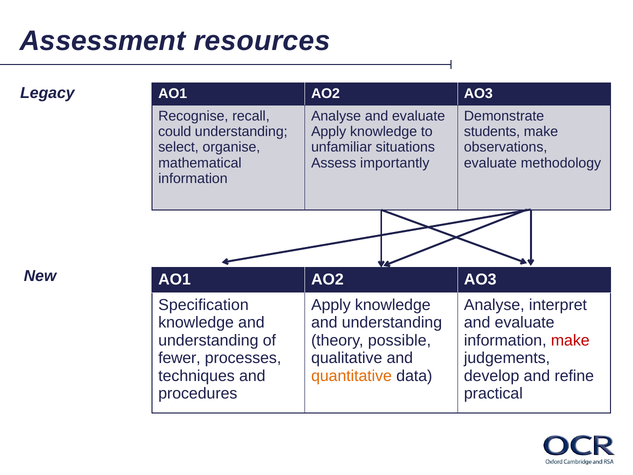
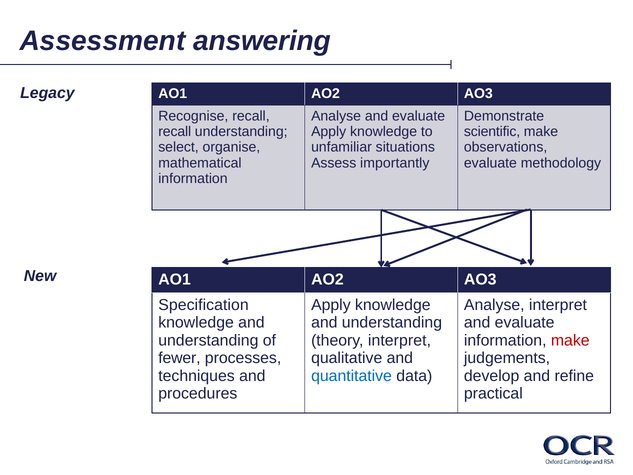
resources: resources -> answering
could at (175, 132): could -> recall
students: students -> scientific
theory possible: possible -> interpret
quantitative colour: orange -> blue
